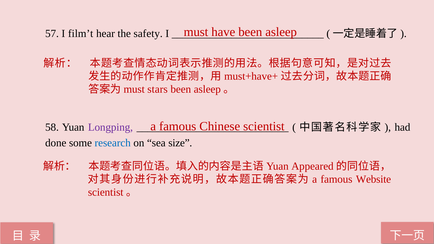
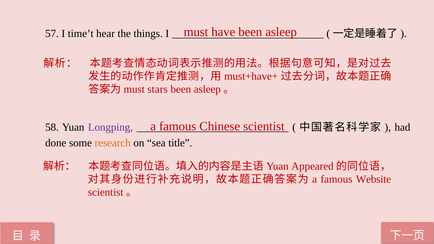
film’t: film’t -> time’t
safety: safety -> things
research colour: blue -> orange
size: size -> title
